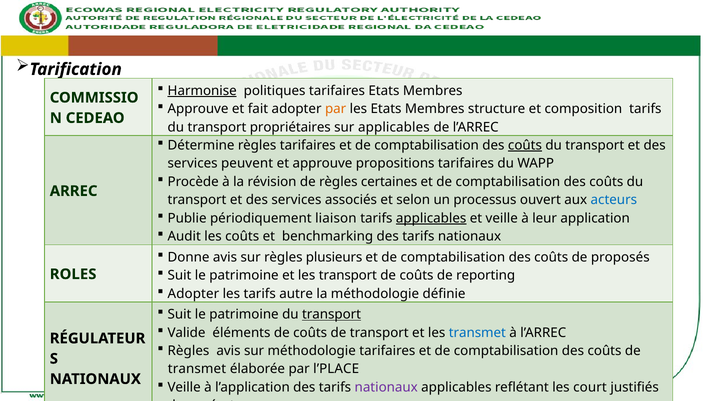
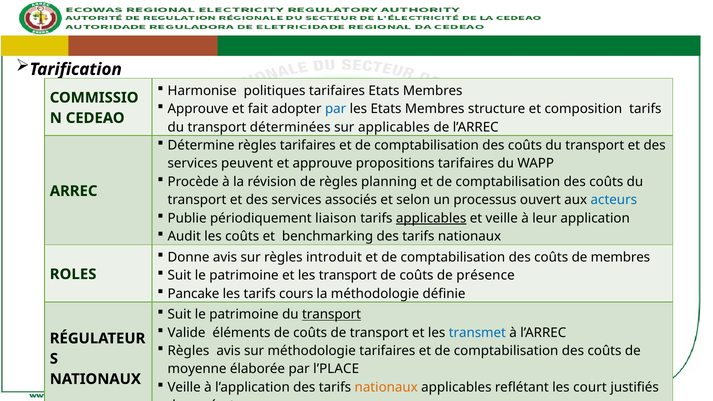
Harmonise underline: present -> none
par at (336, 109) colour: orange -> blue
propriétaires: propriétaires -> déterminées
coûts at (525, 145) underline: present -> none
certaines: certaines -> planning
plusieurs: plusieurs -> introduit
de proposés: proposés -> membres
reporting: reporting -> présence
Adopter at (193, 294): Adopter -> Pancake
autre: autre -> cours
transmet at (197, 369): transmet -> moyenne
nationaux at (386, 387) colour: purple -> orange
